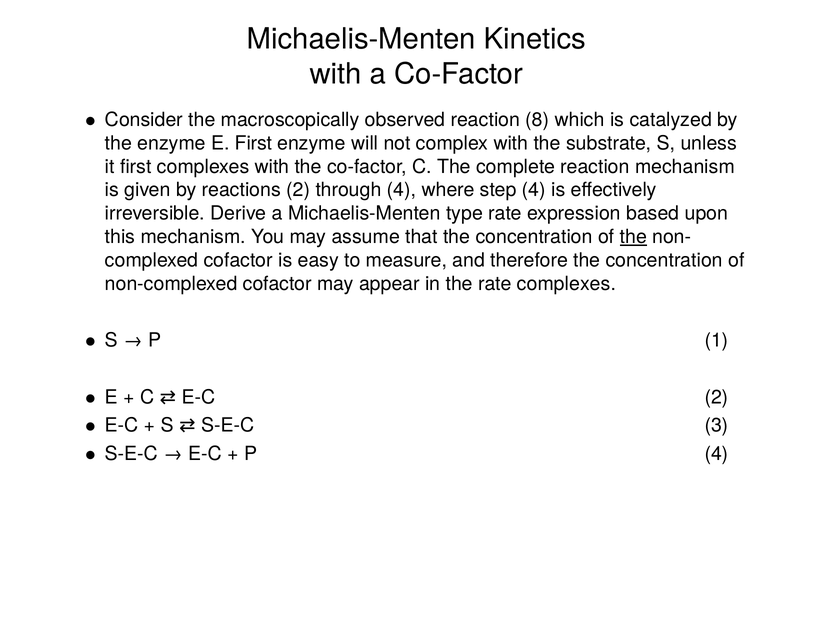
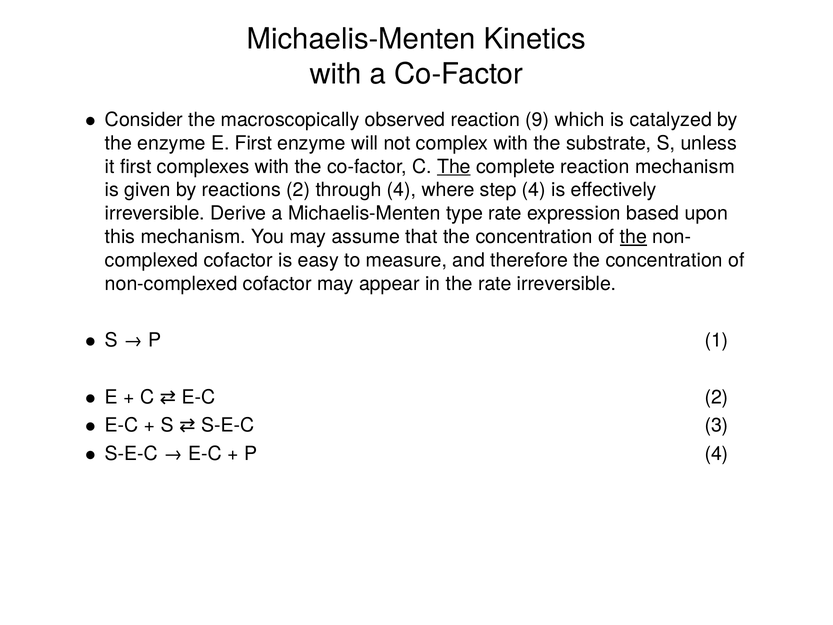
8: 8 -> 9
The at (454, 167) underline: none -> present
rate complexes: complexes -> irreversible
